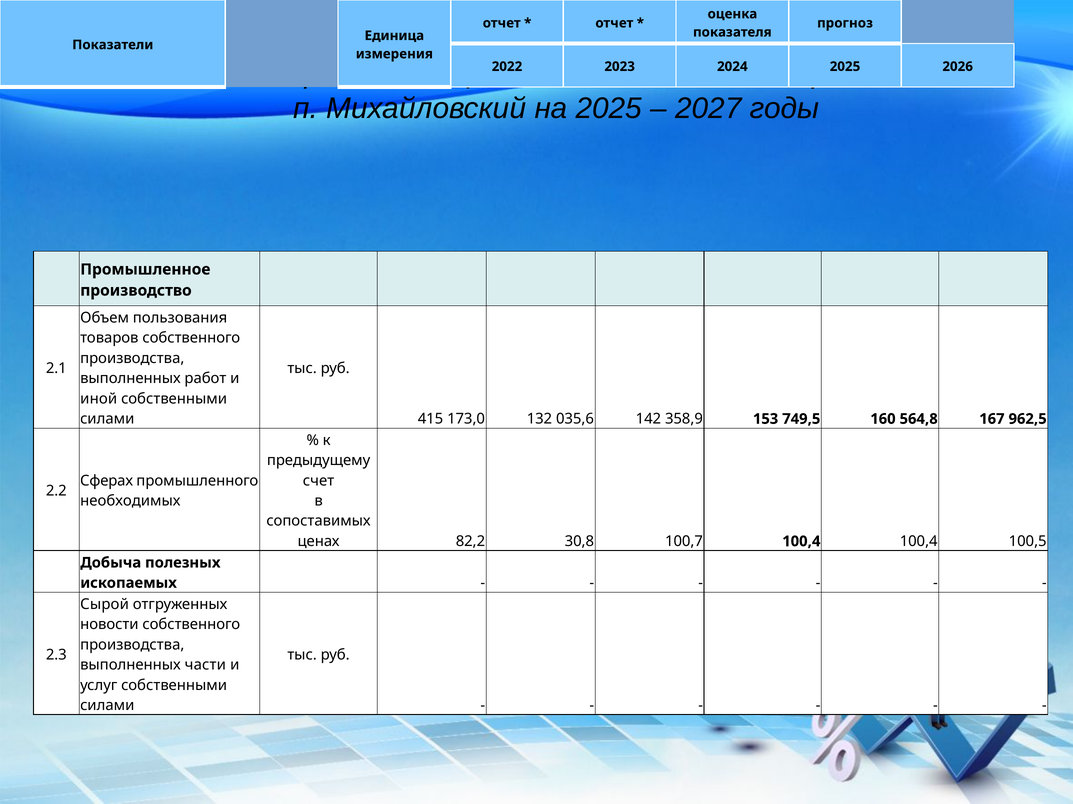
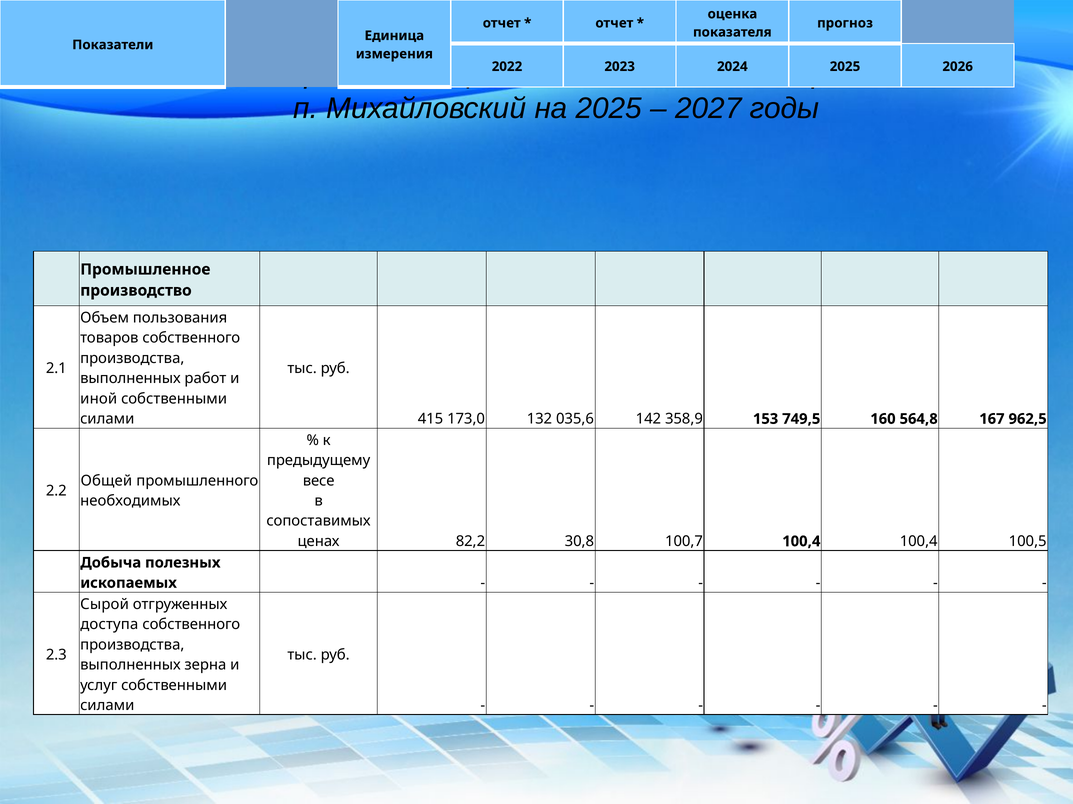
Сферах: Сферах -> Общей
счет: счет -> весе
новости: новости -> доступа
части: части -> зерна
